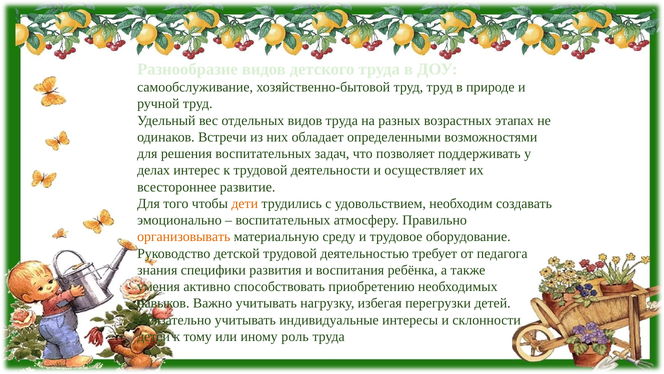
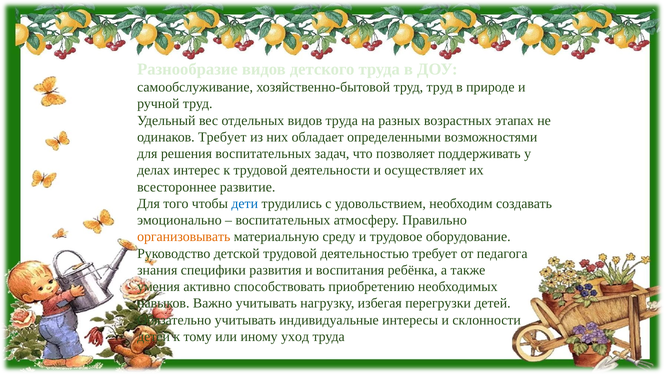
одинаков Встречи: Встречи -> Требует
дети colour: orange -> blue
роль: роль -> уход
